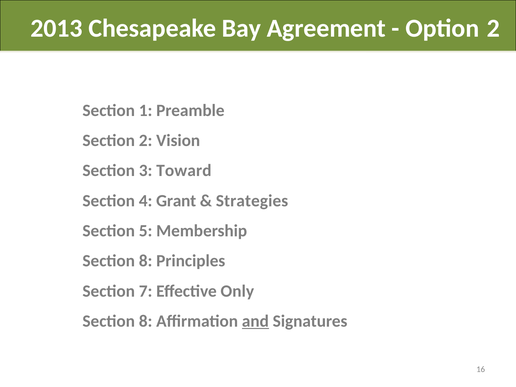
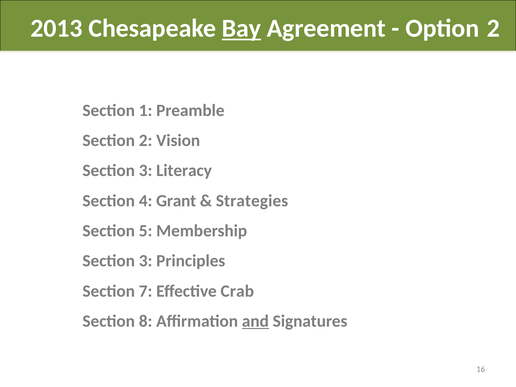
Bay underline: none -> present
Toward: Toward -> Literacy
8 at (146, 261): 8 -> 3
Only: Only -> Crab
